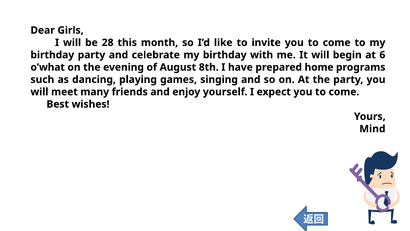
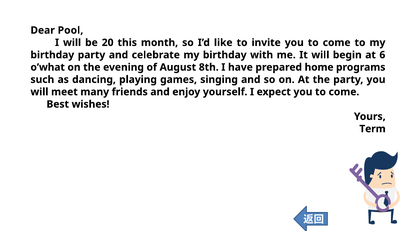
Girls: Girls -> Pool
28: 28 -> 20
Mind: Mind -> Term
